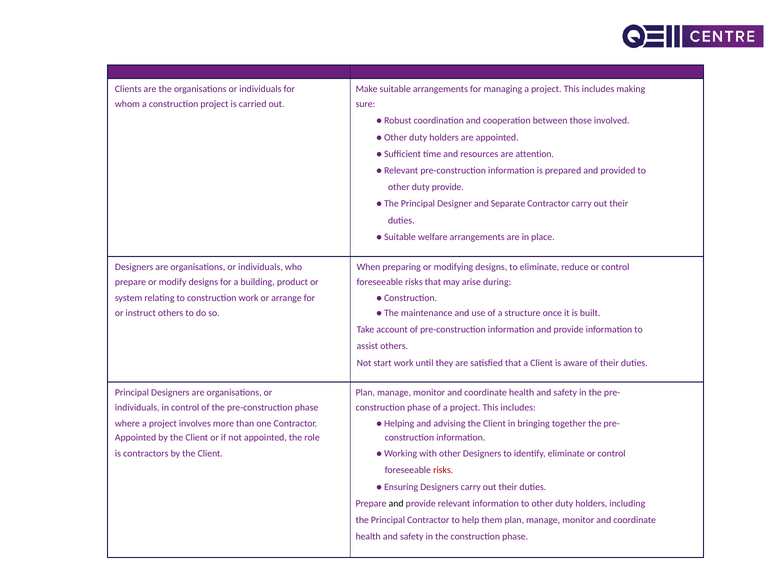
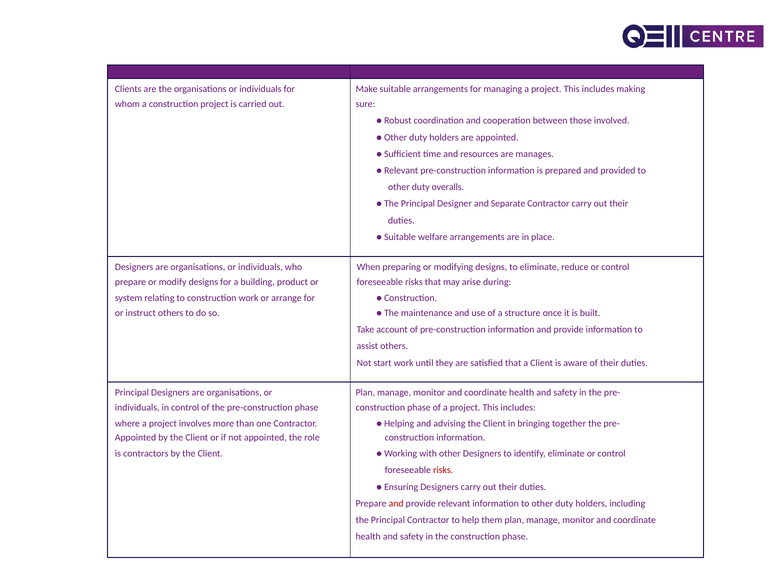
attention: attention -> manages
duty provide: provide -> overalls
and at (396, 503) colour: black -> red
